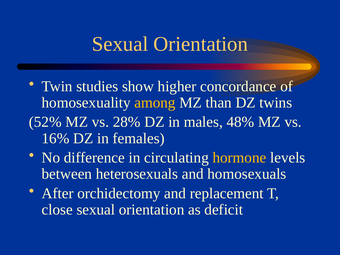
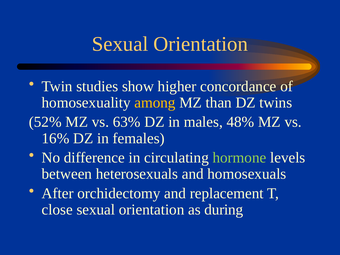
28%: 28% -> 63%
hormone colour: yellow -> light green
deficit: deficit -> during
